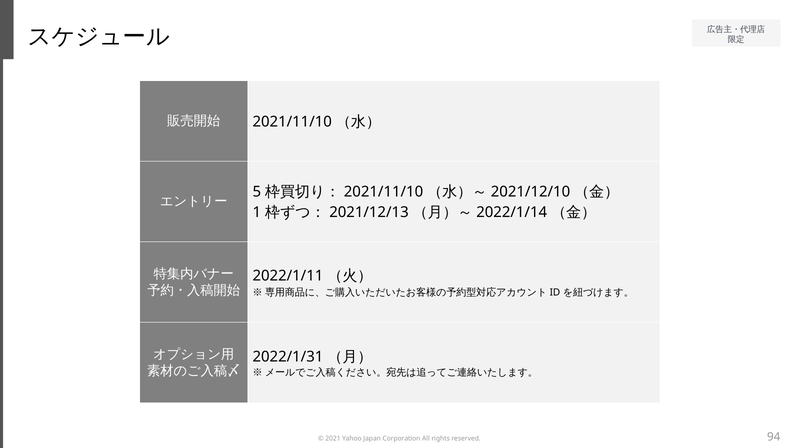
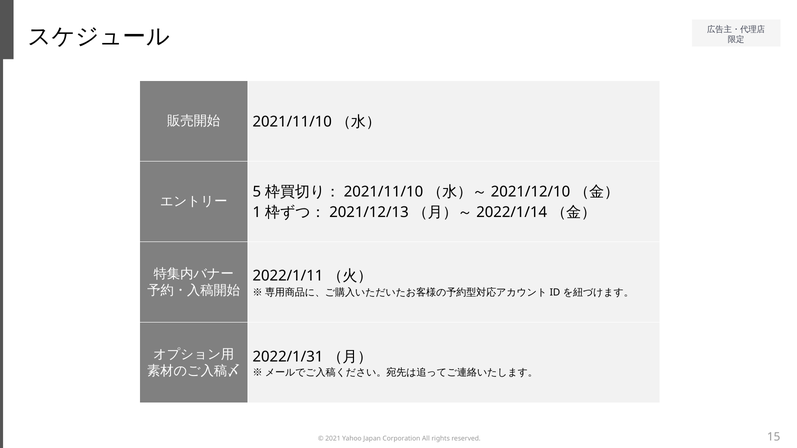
94: 94 -> 15
